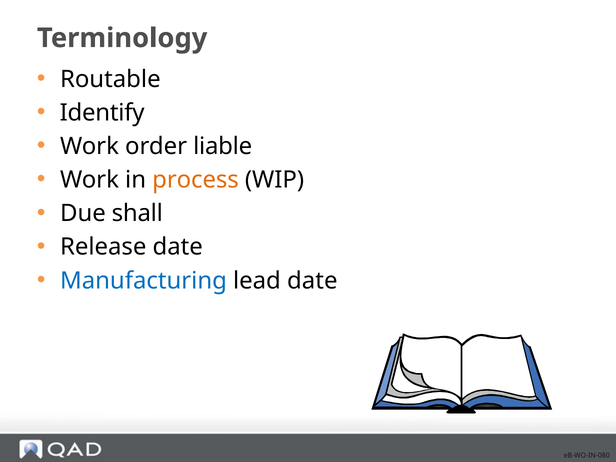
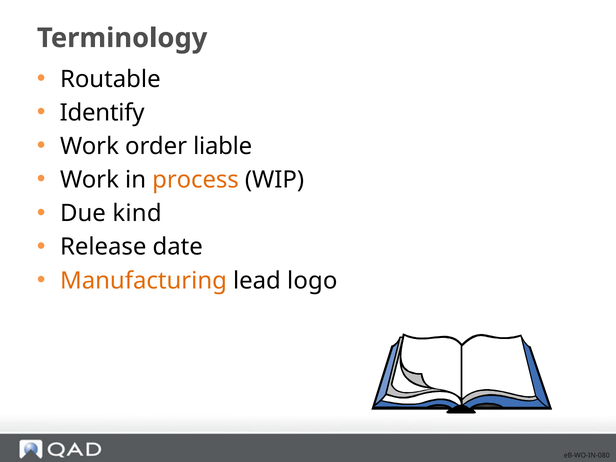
shall: shall -> kind
Manufacturing colour: blue -> orange
lead date: date -> logo
